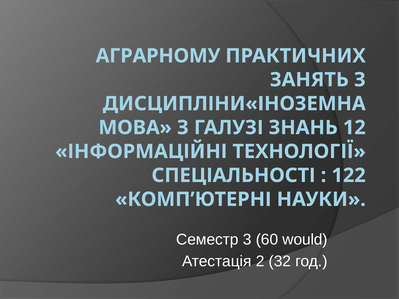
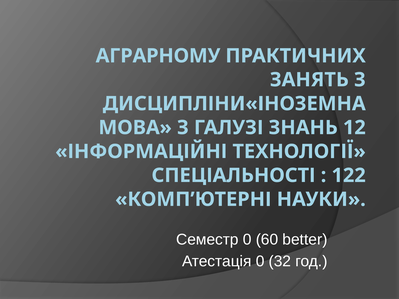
Семестр 3: 3 -> 0
would: would -> better
Атестація 2: 2 -> 0
